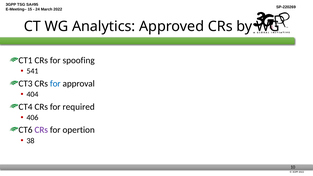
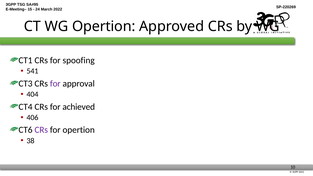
WG Analytics: Analytics -> Opertion
for at (55, 84) colour: blue -> purple
required: required -> achieved
